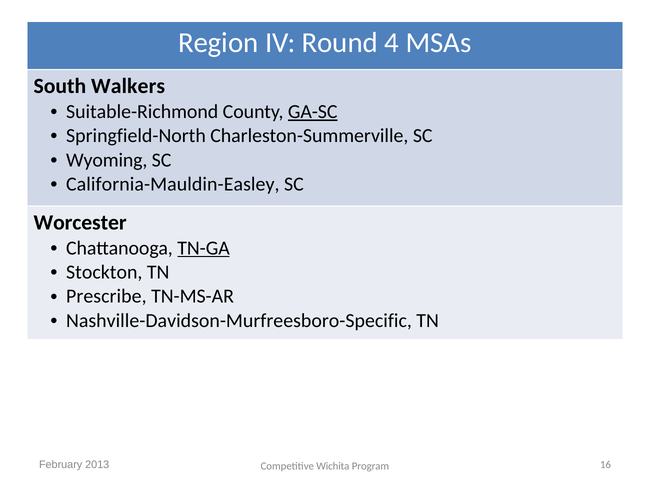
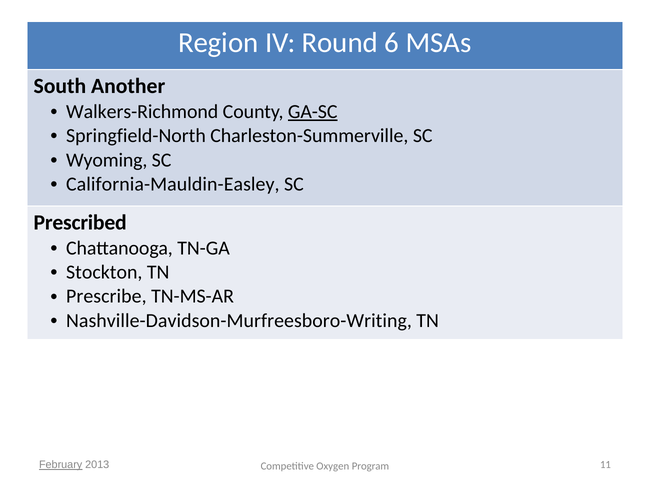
4: 4 -> 6
Walkers: Walkers -> Another
Suitable-Richmond: Suitable-Richmond -> Walkers-Richmond
Worcester: Worcester -> Prescribed
TN-GA underline: present -> none
Nashville-Davidson-Murfreesboro-Specific: Nashville-Davidson-Murfreesboro-Specific -> Nashville-Davidson-Murfreesboro-Writing
February underline: none -> present
16: 16 -> 11
Wichita: Wichita -> Oxygen
